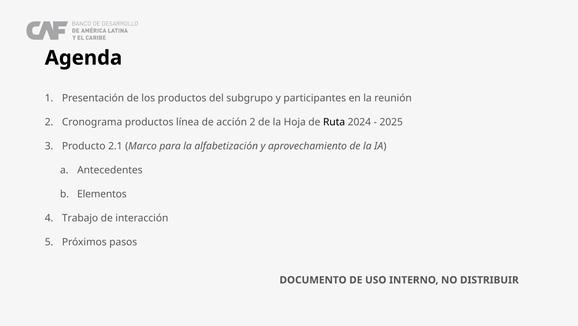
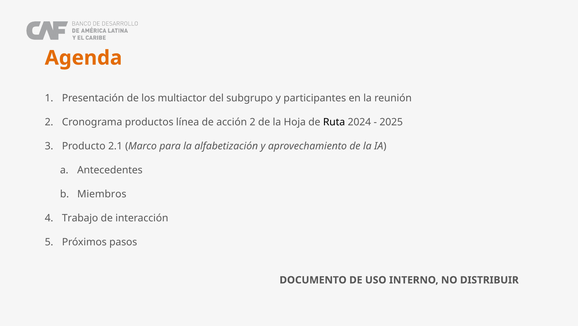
Agenda colour: black -> orange
los productos: productos -> multiactor
Elementos: Elementos -> Miembros
